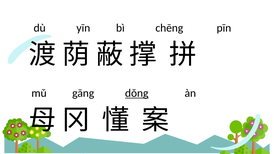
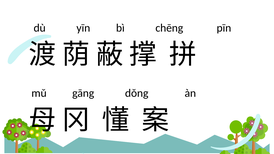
dǒng underline: present -> none
